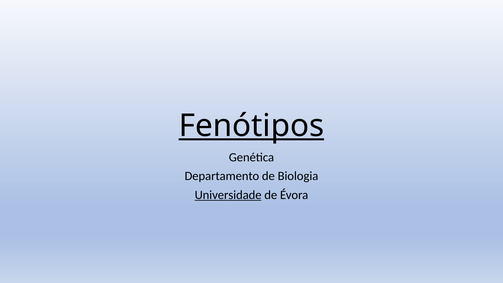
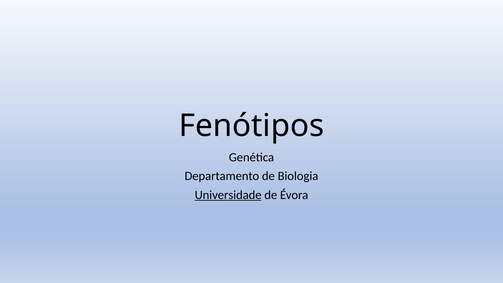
Fenótipos underline: present -> none
